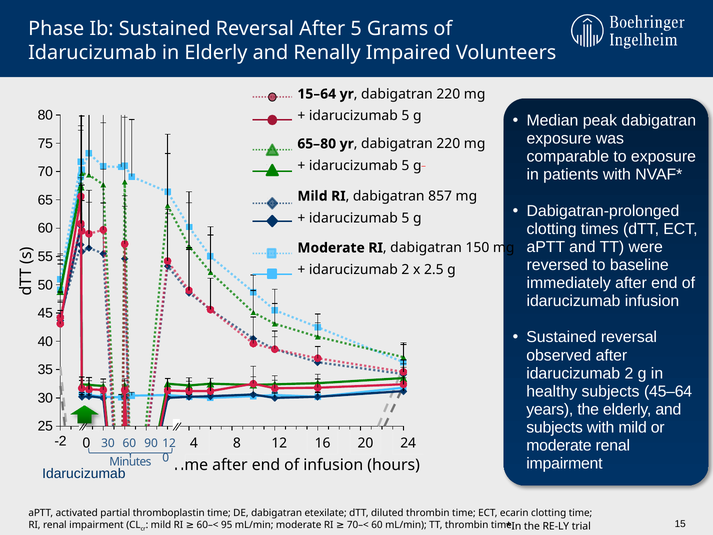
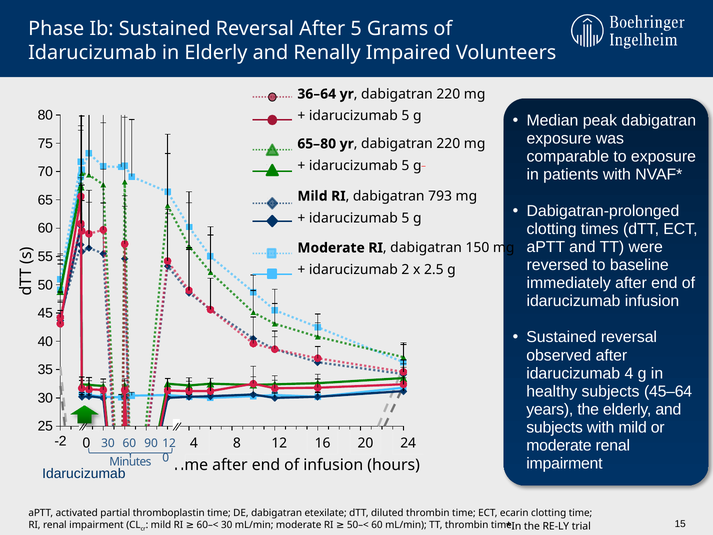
15–64: 15–64 -> 36–64
857: 857 -> 793
2 at (629, 373): 2 -> 4
60–< 95: 95 -> 30
70–<: 70–< -> 50–<
